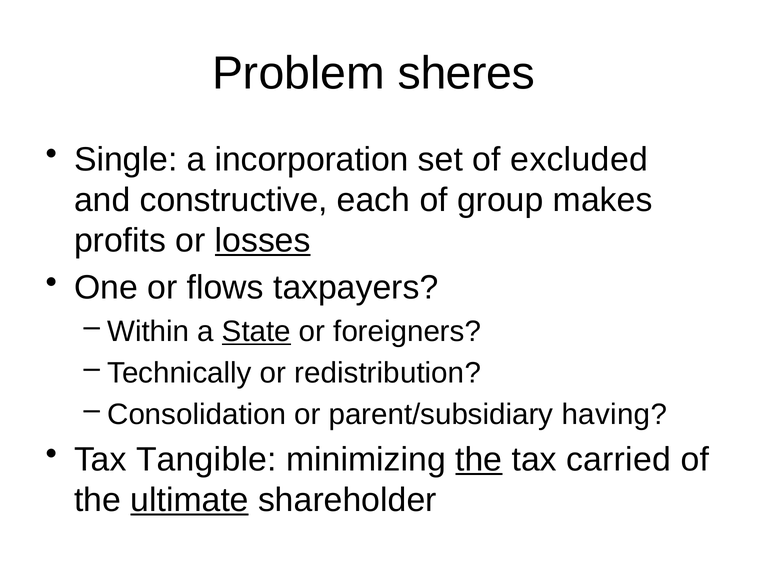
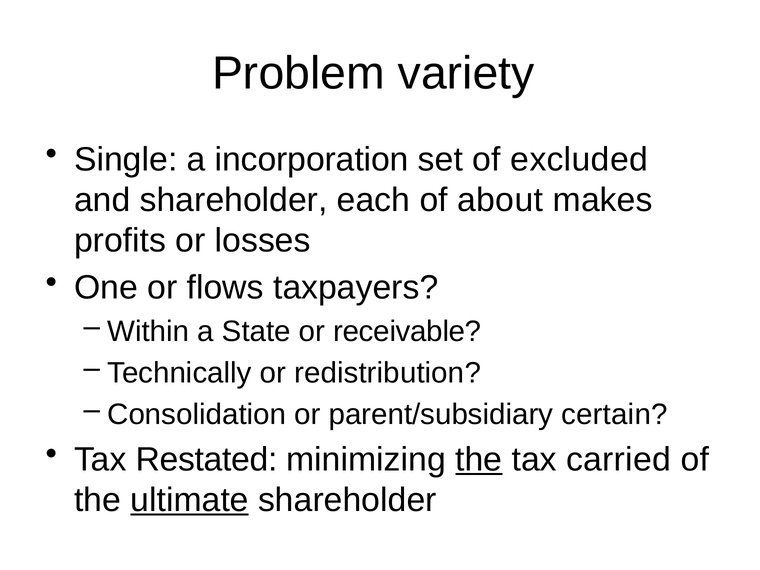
sheres: sheres -> variety
and constructive: constructive -> shareholder
group: group -> about
losses underline: present -> none
State underline: present -> none
foreigners: foreigners -> receivable
having: having -> certain
Tangible: Tangible -> Restated
